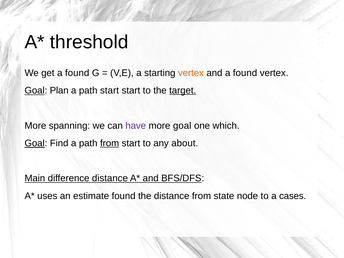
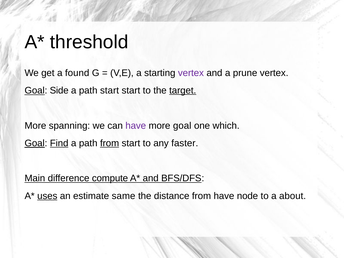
vertex at (191, 73) colour: orange -> purple
and a found: found -> prune
Plan: Plan -> Side
Find underline: none -> present
about: about -> faster
difference distance: distance -> compute
uses underline: none -> present
estimate found: found -> same
from state: state -> have
cases: cases -> about
